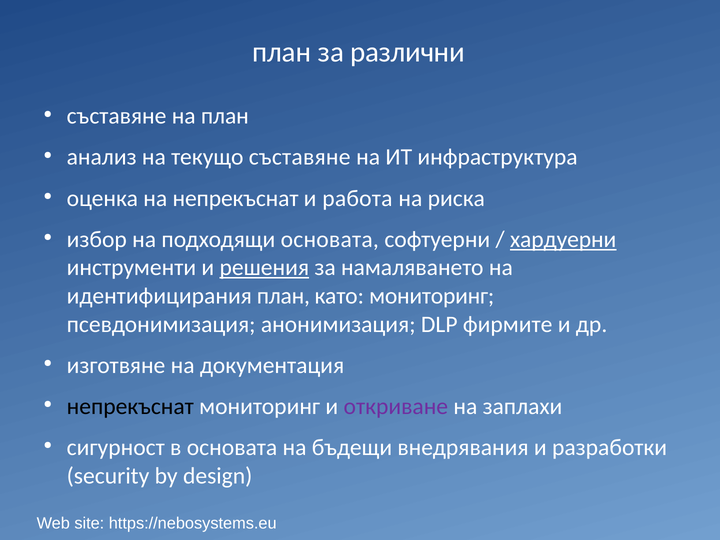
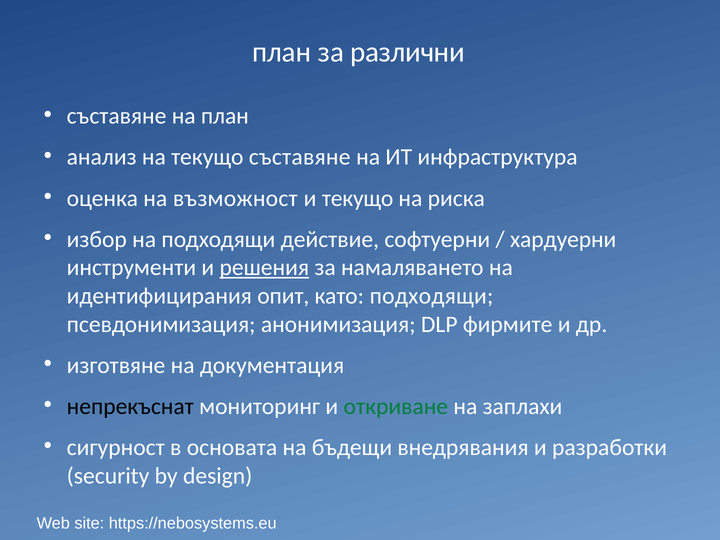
на непрекъснат: непрекъснат -> възможност
и работа: работа -> текущо
подходящи основата: основата -> действие
хардуерни underline: present -> none
идентифицирания план: план -> опит
като мониторинг: мониторинг -> подходящи
откриване colour: purple -> green
